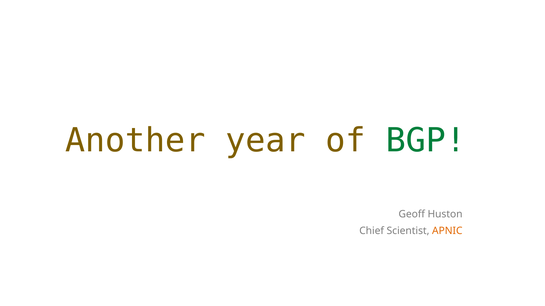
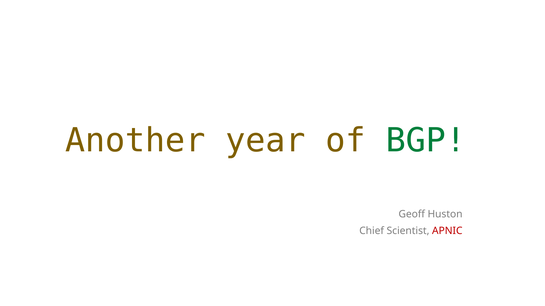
APNIC colour: orange -> red
